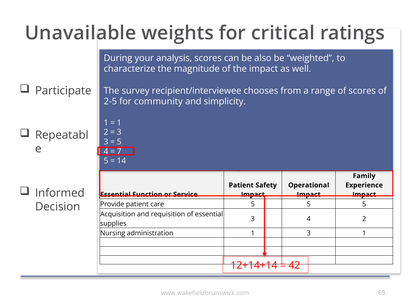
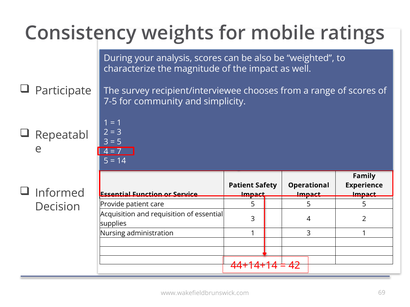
Unavailable: Unavailable -> Consistency
critical: critical -> mobile
2-5: 2-5 -> 7-5
12+14+14: 12+14+14 -> 44+14+14
